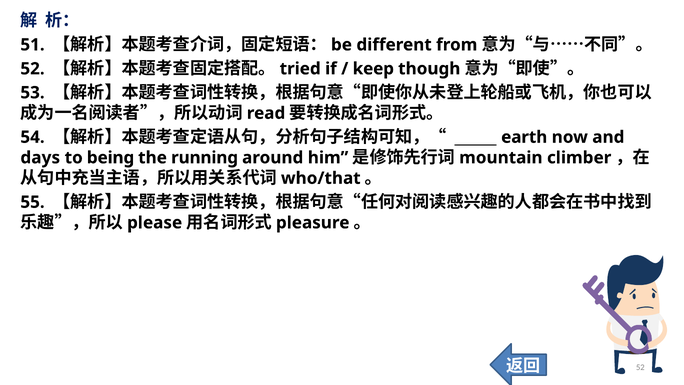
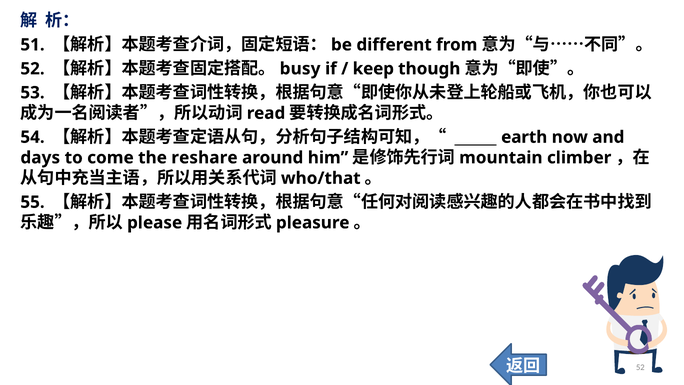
tried: tried -> busy
being: being -> come
running: running -> reshare
